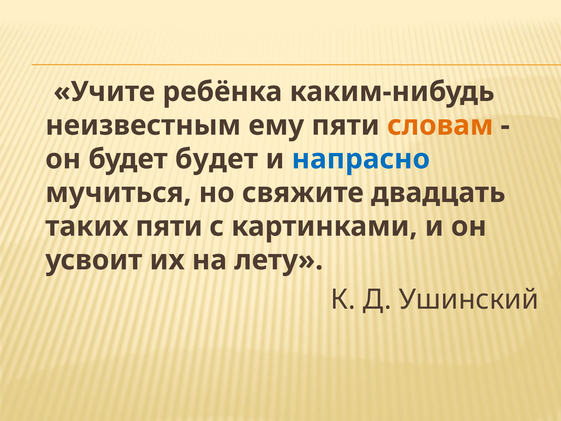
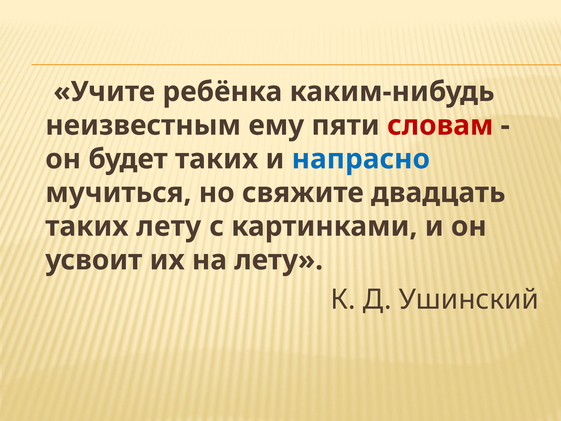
словам colour: orange -> red
будет будет: будет -> таких
таких пяти: пяти -> лету
